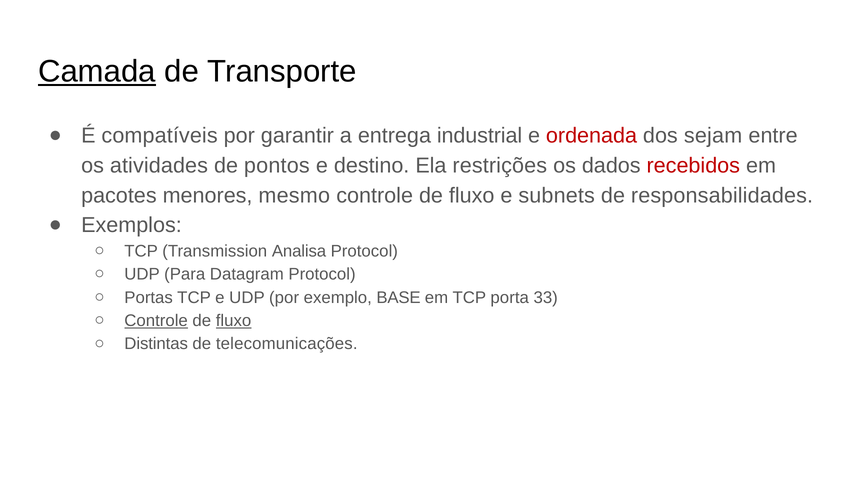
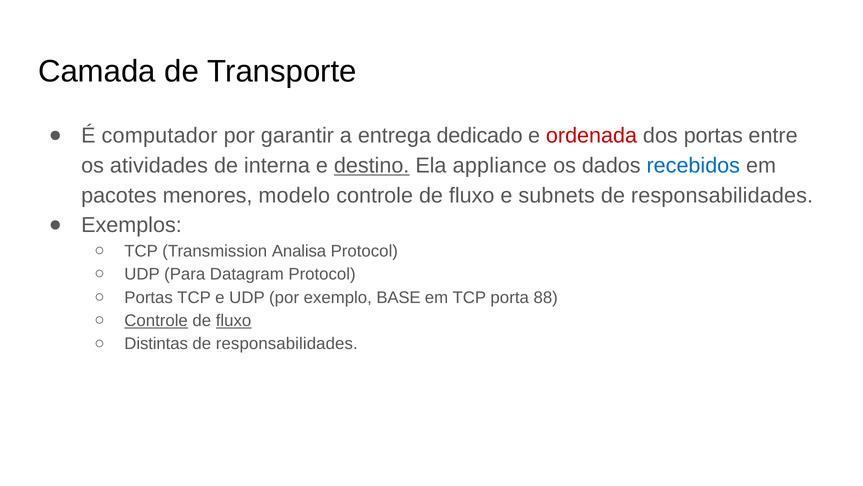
Camada underline: present -> none
compatíveis: compatíveis -> computador
industrial: industrial -> dedicado
dos sejam: sejam -> portas
pontos: pontos -> interna
destino underline: none -> present
restrições: restrições -> appliance
recebidos colour: red -> blue
mesmo: mesmo -> modelo
33: 33 -> 88
telecomunicações at (287, 344): telecomunicações -> responsabilidades
